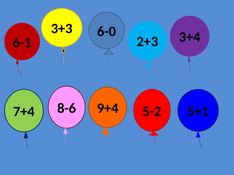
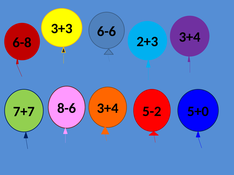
6-0: 6-0 -> 6-6
6-1: 6-1 -> 6-8
5+1: 5+1 -> 5+0
9+4 at (108, 109): 9+4 -> 3+4
7+4: 7+4 -> 7+7
